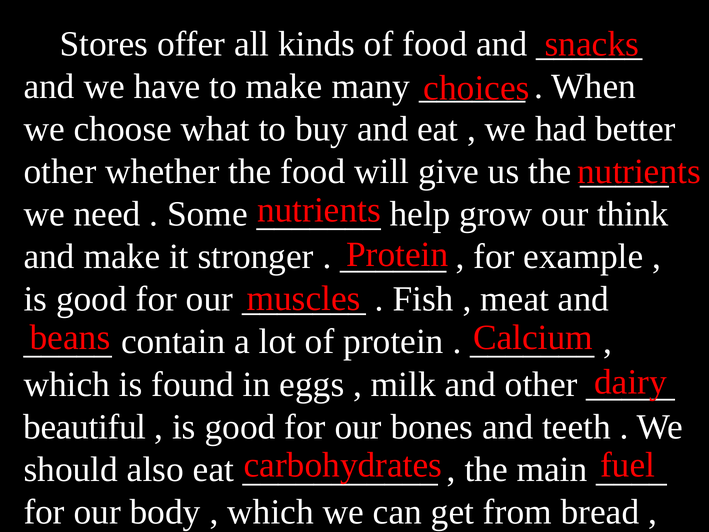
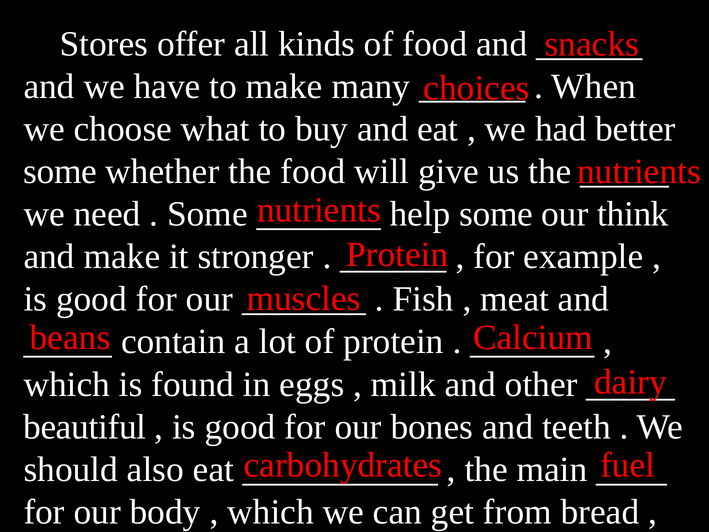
other at (60, 171): other -> some
help grow: grow -> some
